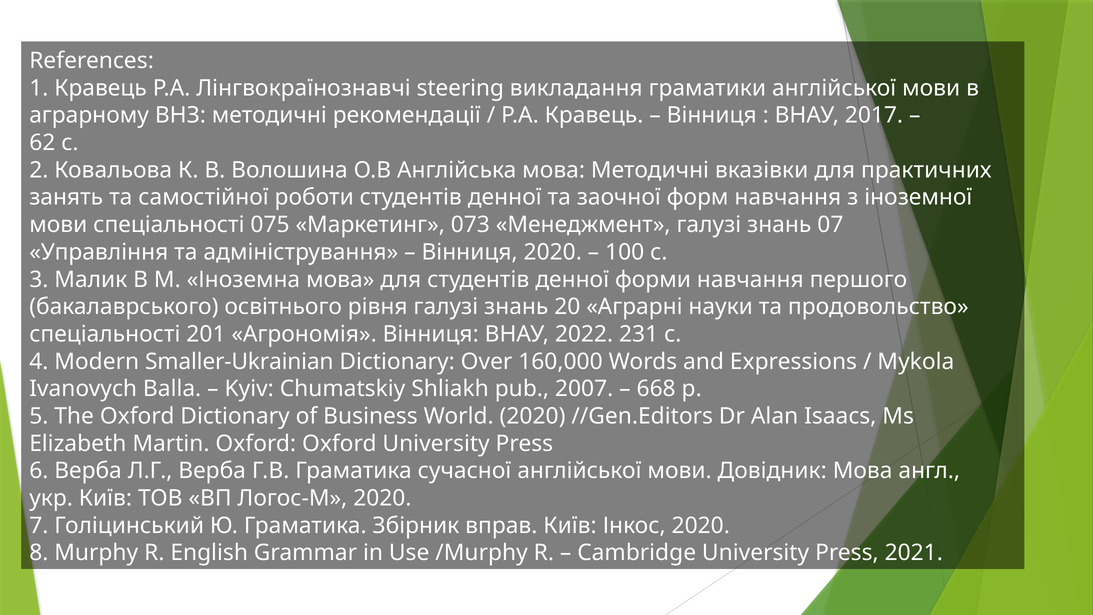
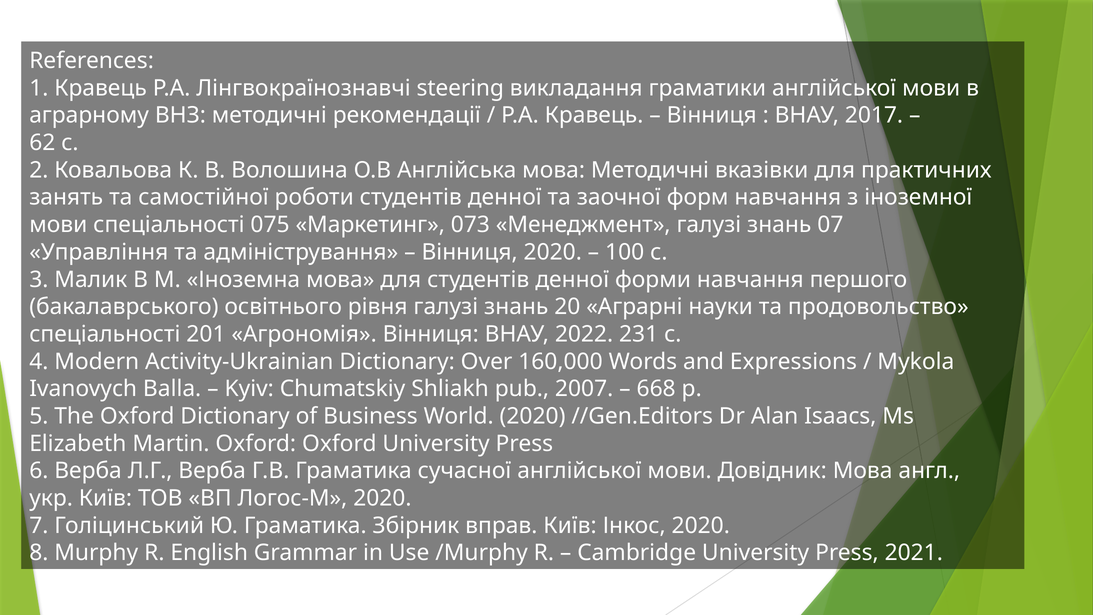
Smaller-Ukrainian: Smaller-Ukrainian -> Activity-Ukrainian
